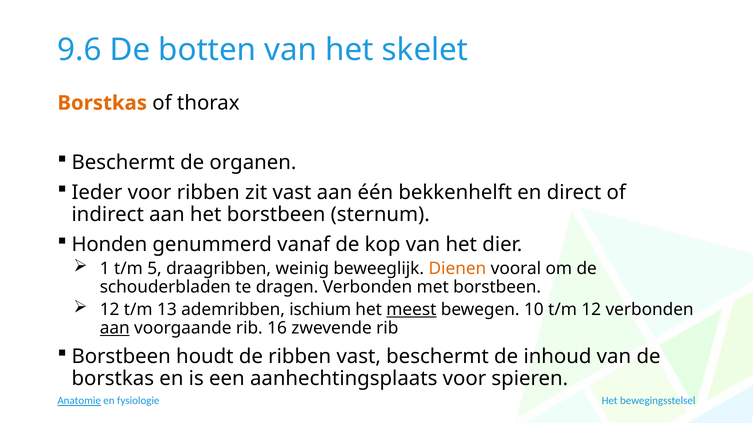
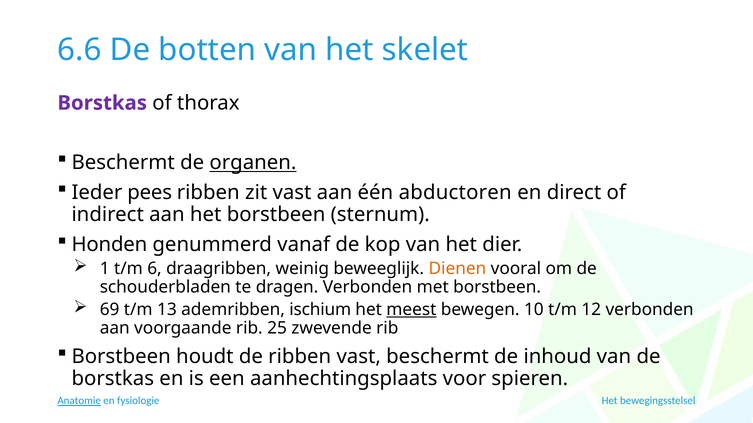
9.6: 9.6 -> 6.6
Borstkas at (102, 103) colour: orange -> purple
organen underline: none -> present
Ieder voor: voor -> pees
bekkenhelft: bekkenhelft -> abductoren
5: 5 -> 6
12 at (110, 310): 12 -> 69
aan at (115, 329) underline: present -> none
16: 16 -> 25
